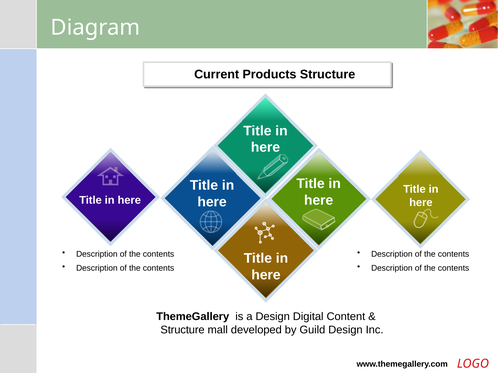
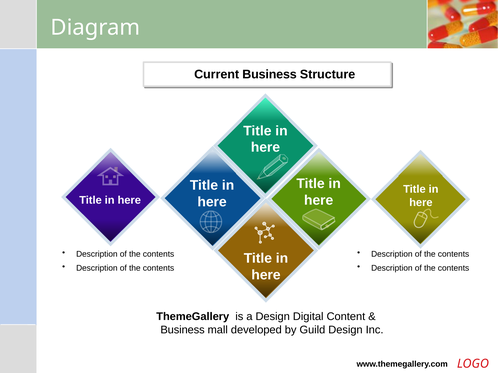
Current Products: Products -> Business
Structure at (183, 330): Structure -> Business
